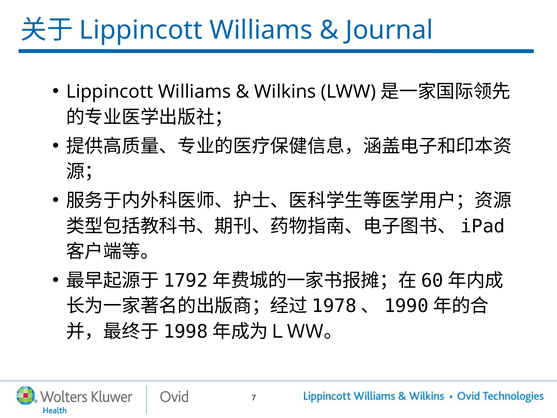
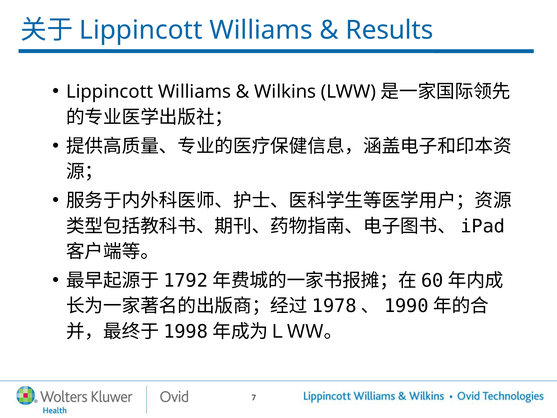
Journal: Journal -> Results
